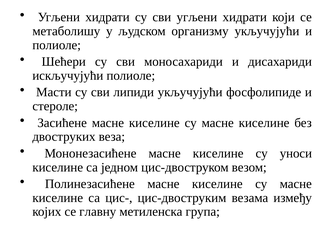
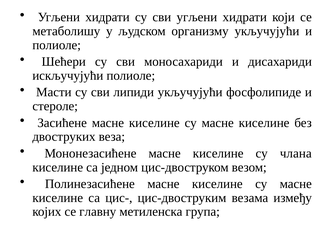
уноси: уноси -> члана
